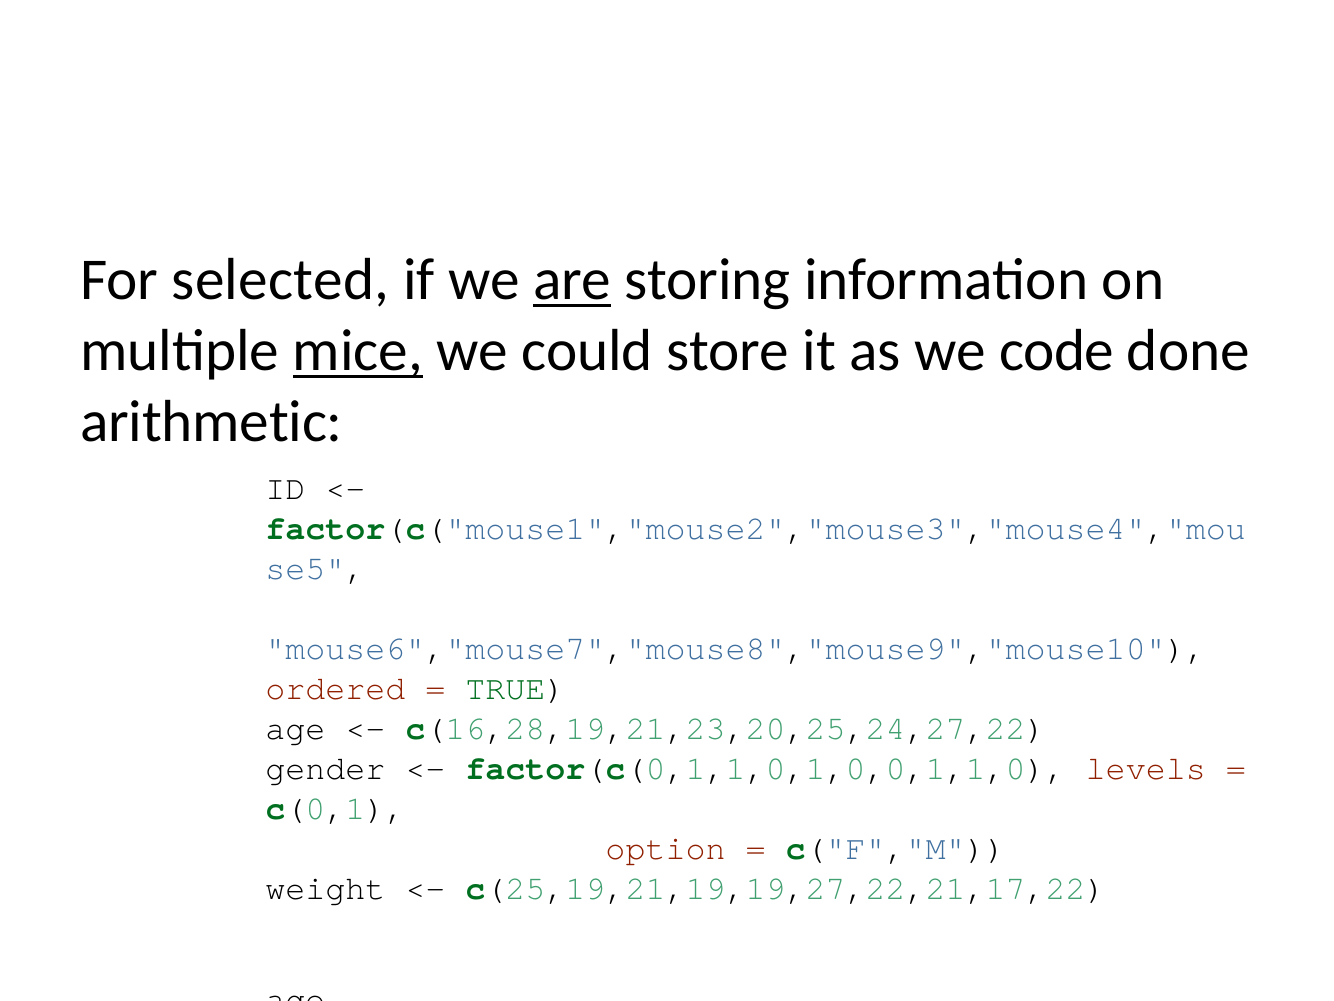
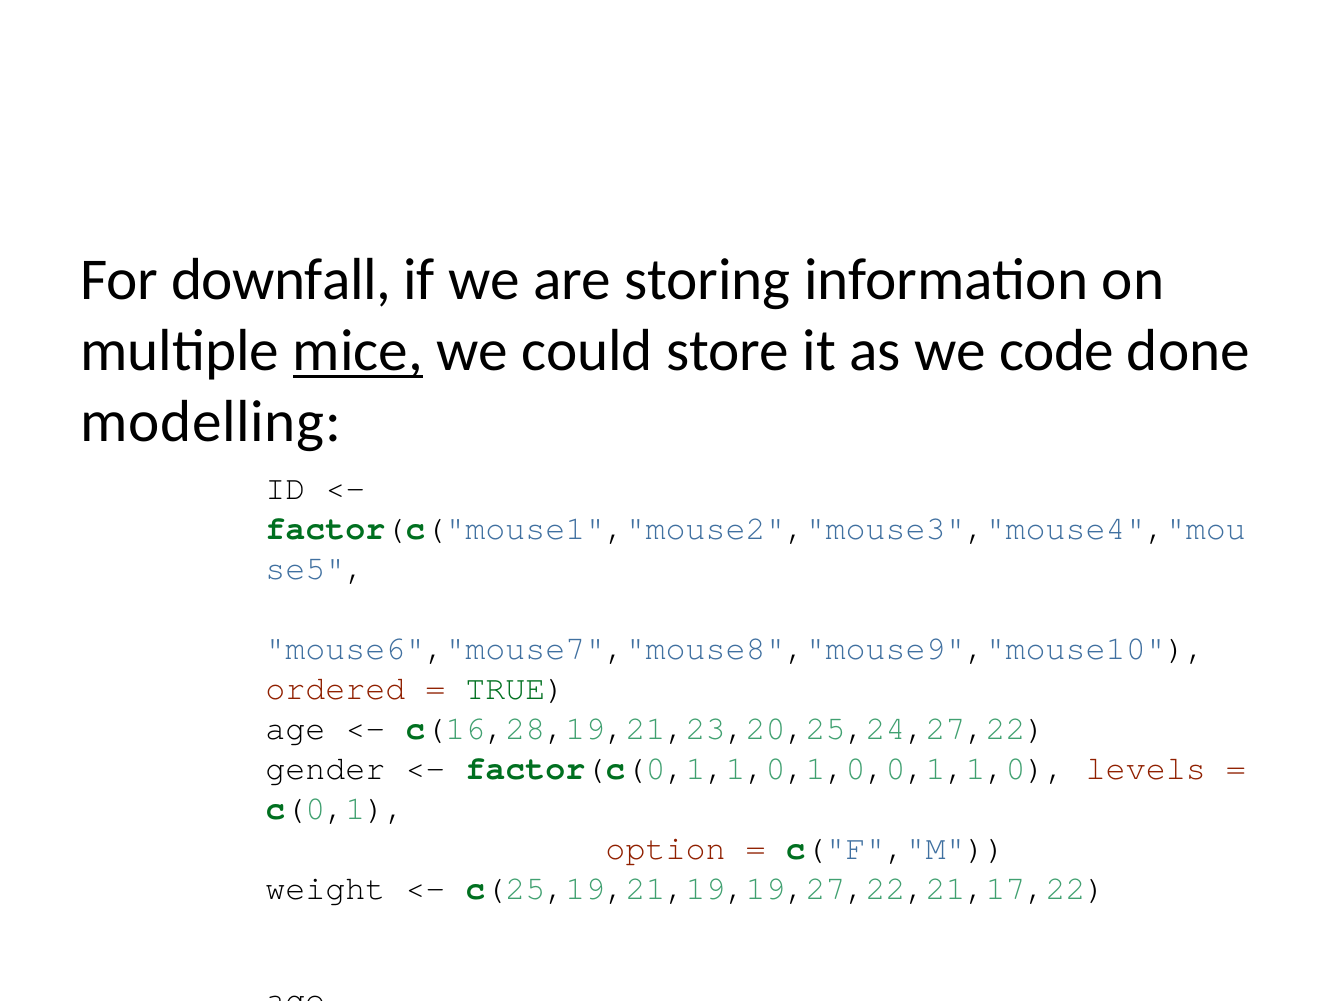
selected: selected -> downfall
are underline: present -> none
arithmetic: arithmetic -> modelling
